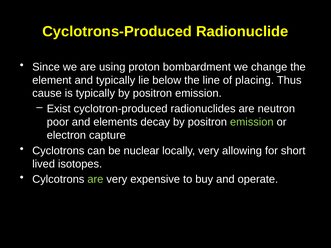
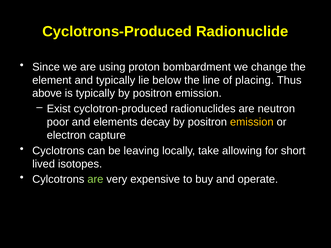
cause: cause -> above
emission at (252, 122) colour: light green -> yellow
nuclear: nuclear -> leaving
locally very: very -> take
